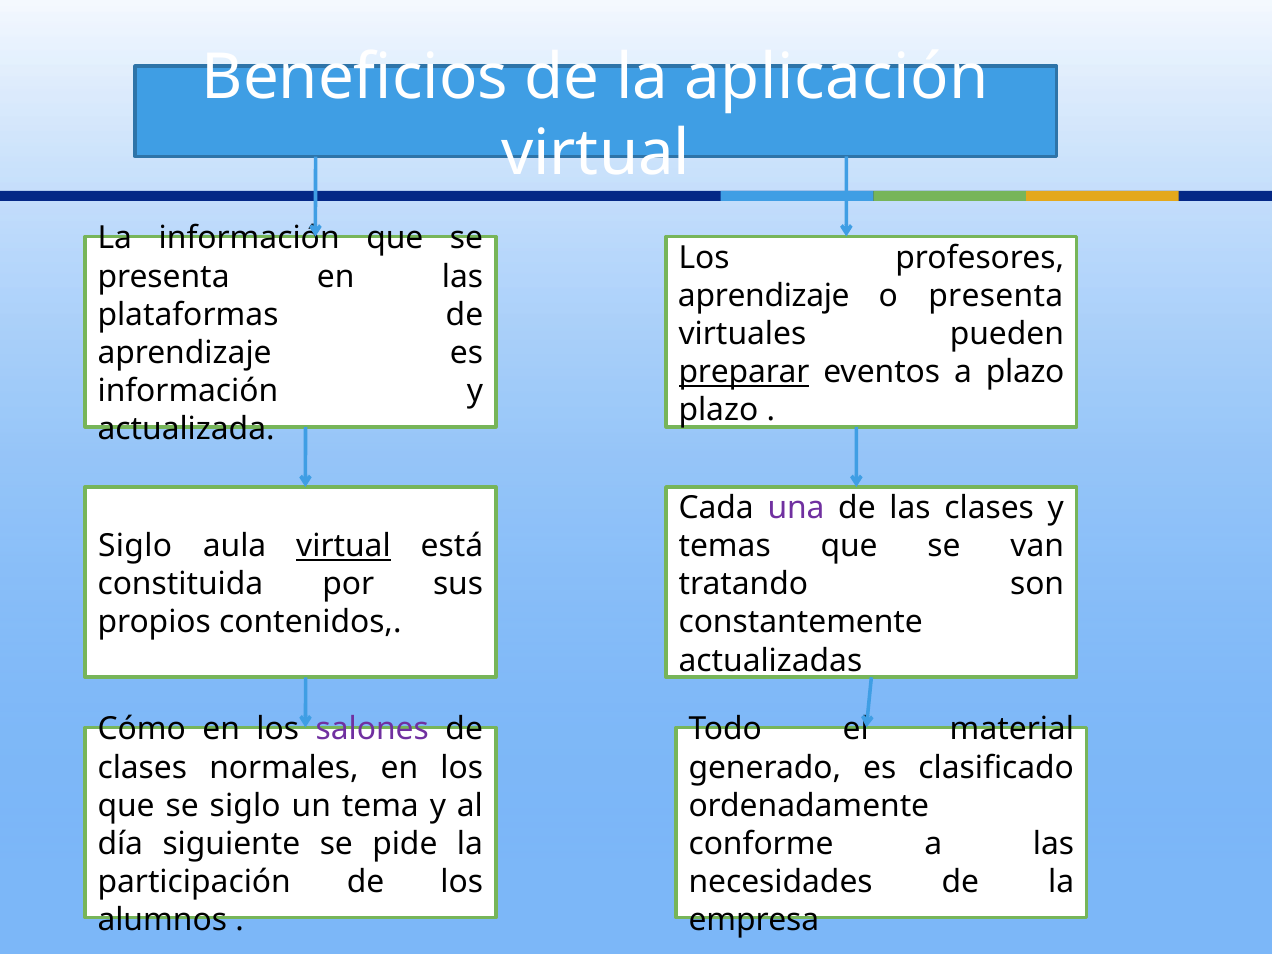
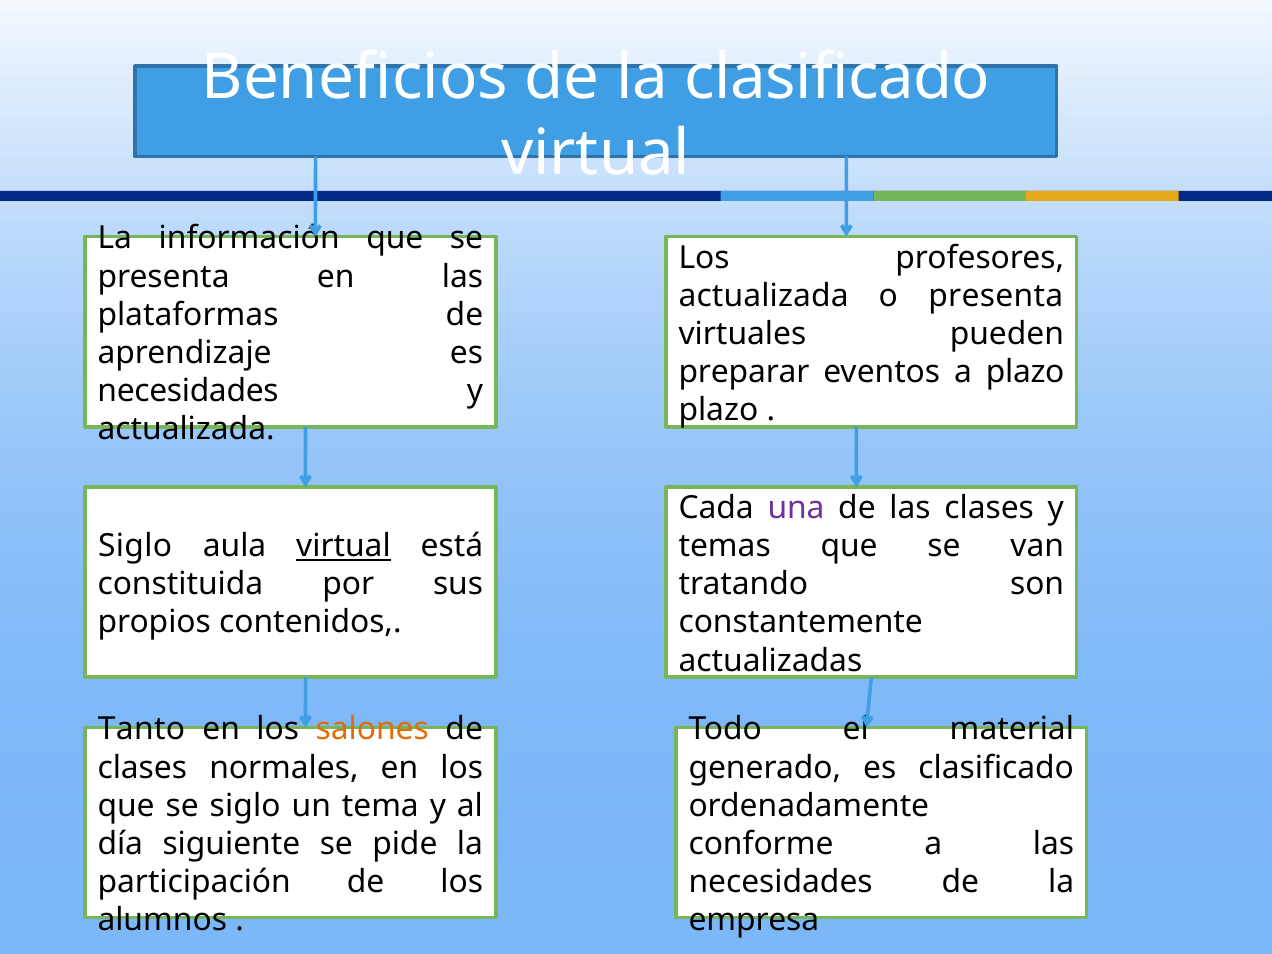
la aplicación: aplicación -> clasificado
aprendizaje at (764, 296): aprendizaje -> actualizada
preparar underline: present -> none
información at (188, 391): información -> necesidades
Cómo: Cómo -> Tanto
salones colour: purple -> orange
